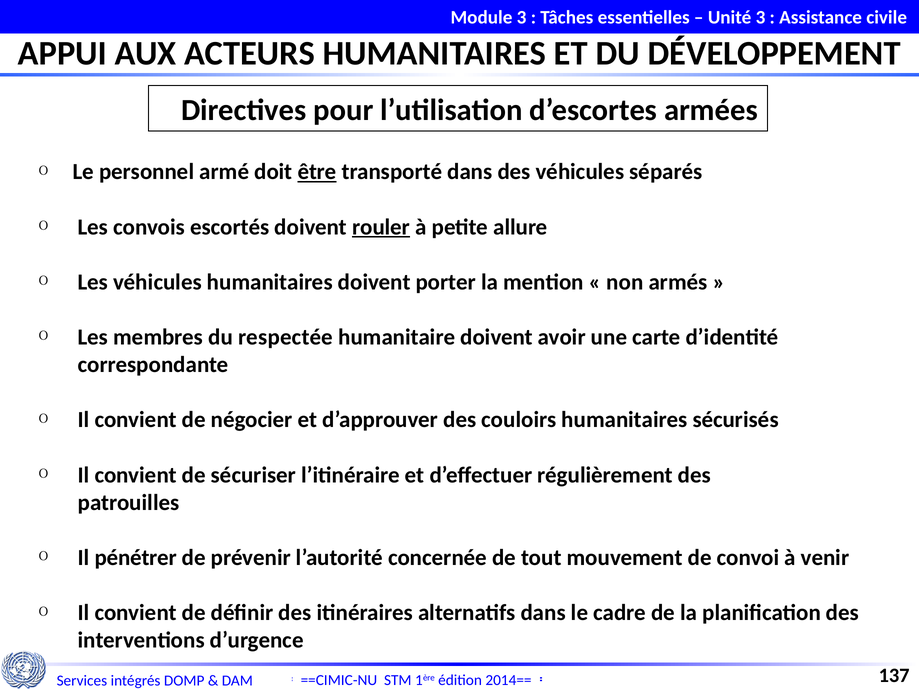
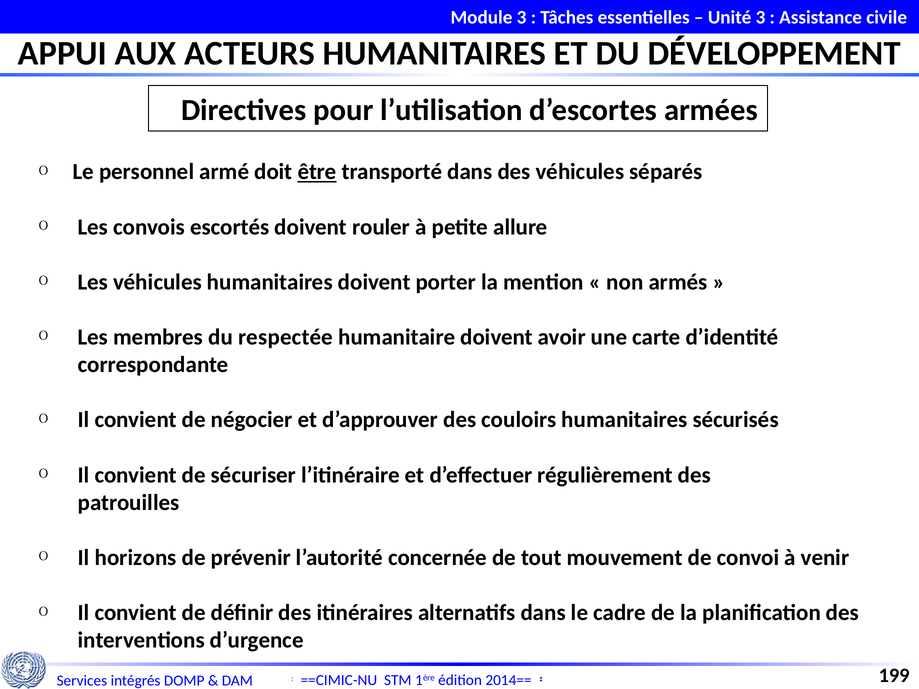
rouler underline: present -> none
pénétrer: pénétrer -> horizons
137: 137 -> 199
